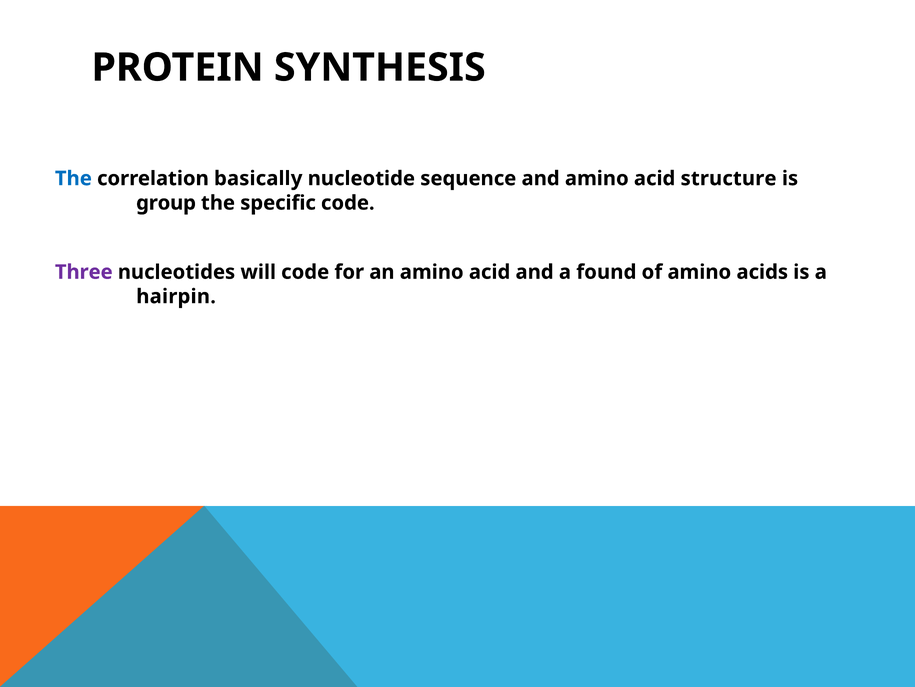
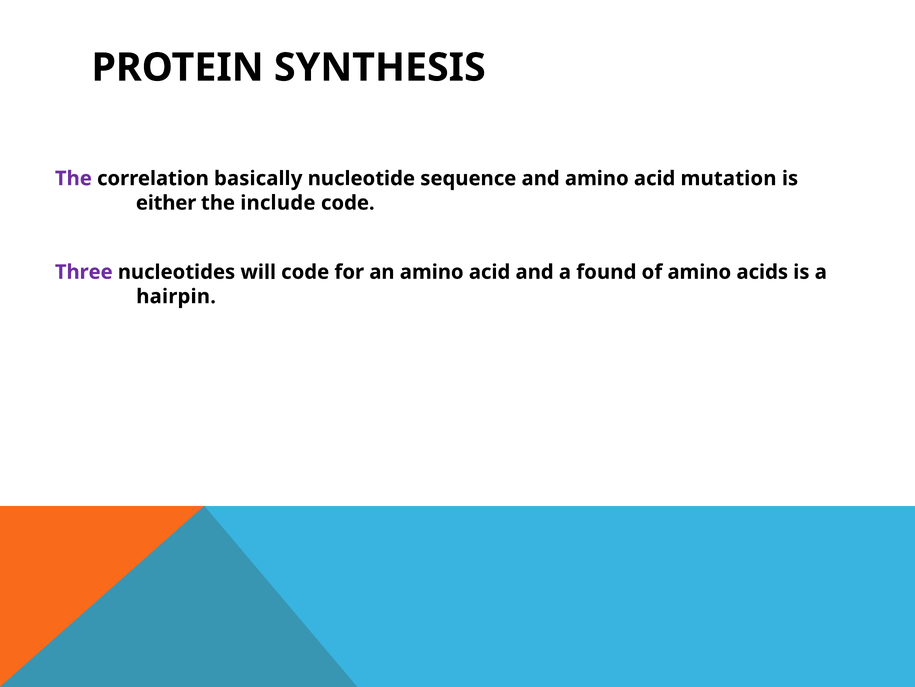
The at (73, 178) colour: blue -> purple
structure: structure -> mutation
group: group -> either
specific: specific -> include
